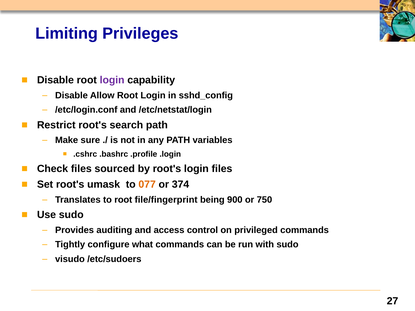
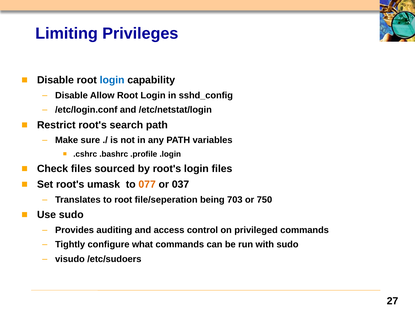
login at (112, 80) colour: purple -> blue
374: 374 -> 037
file/fingerprint: file/fingerprint -> file/seperation
900: 900 -> 703
